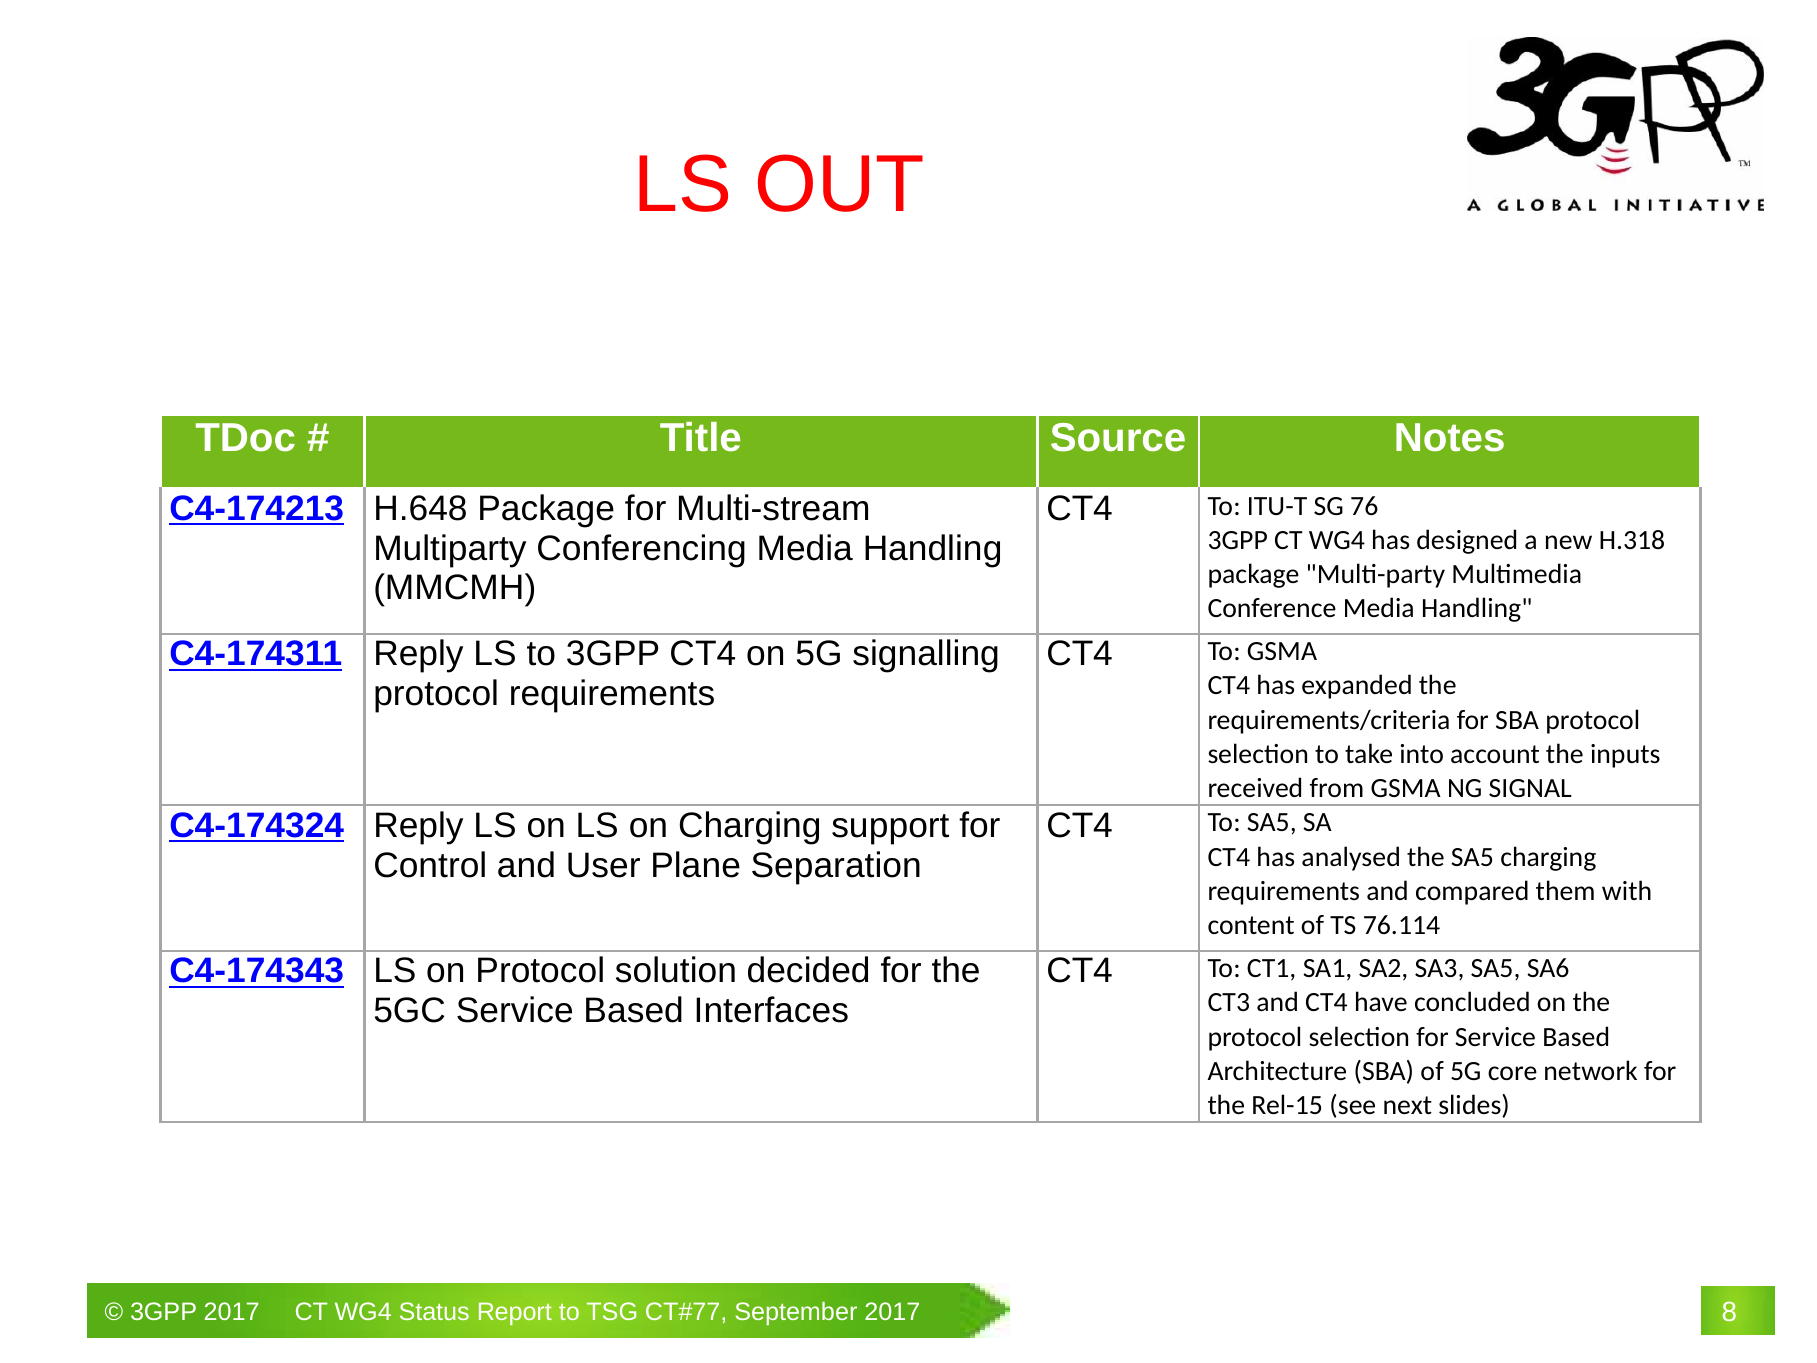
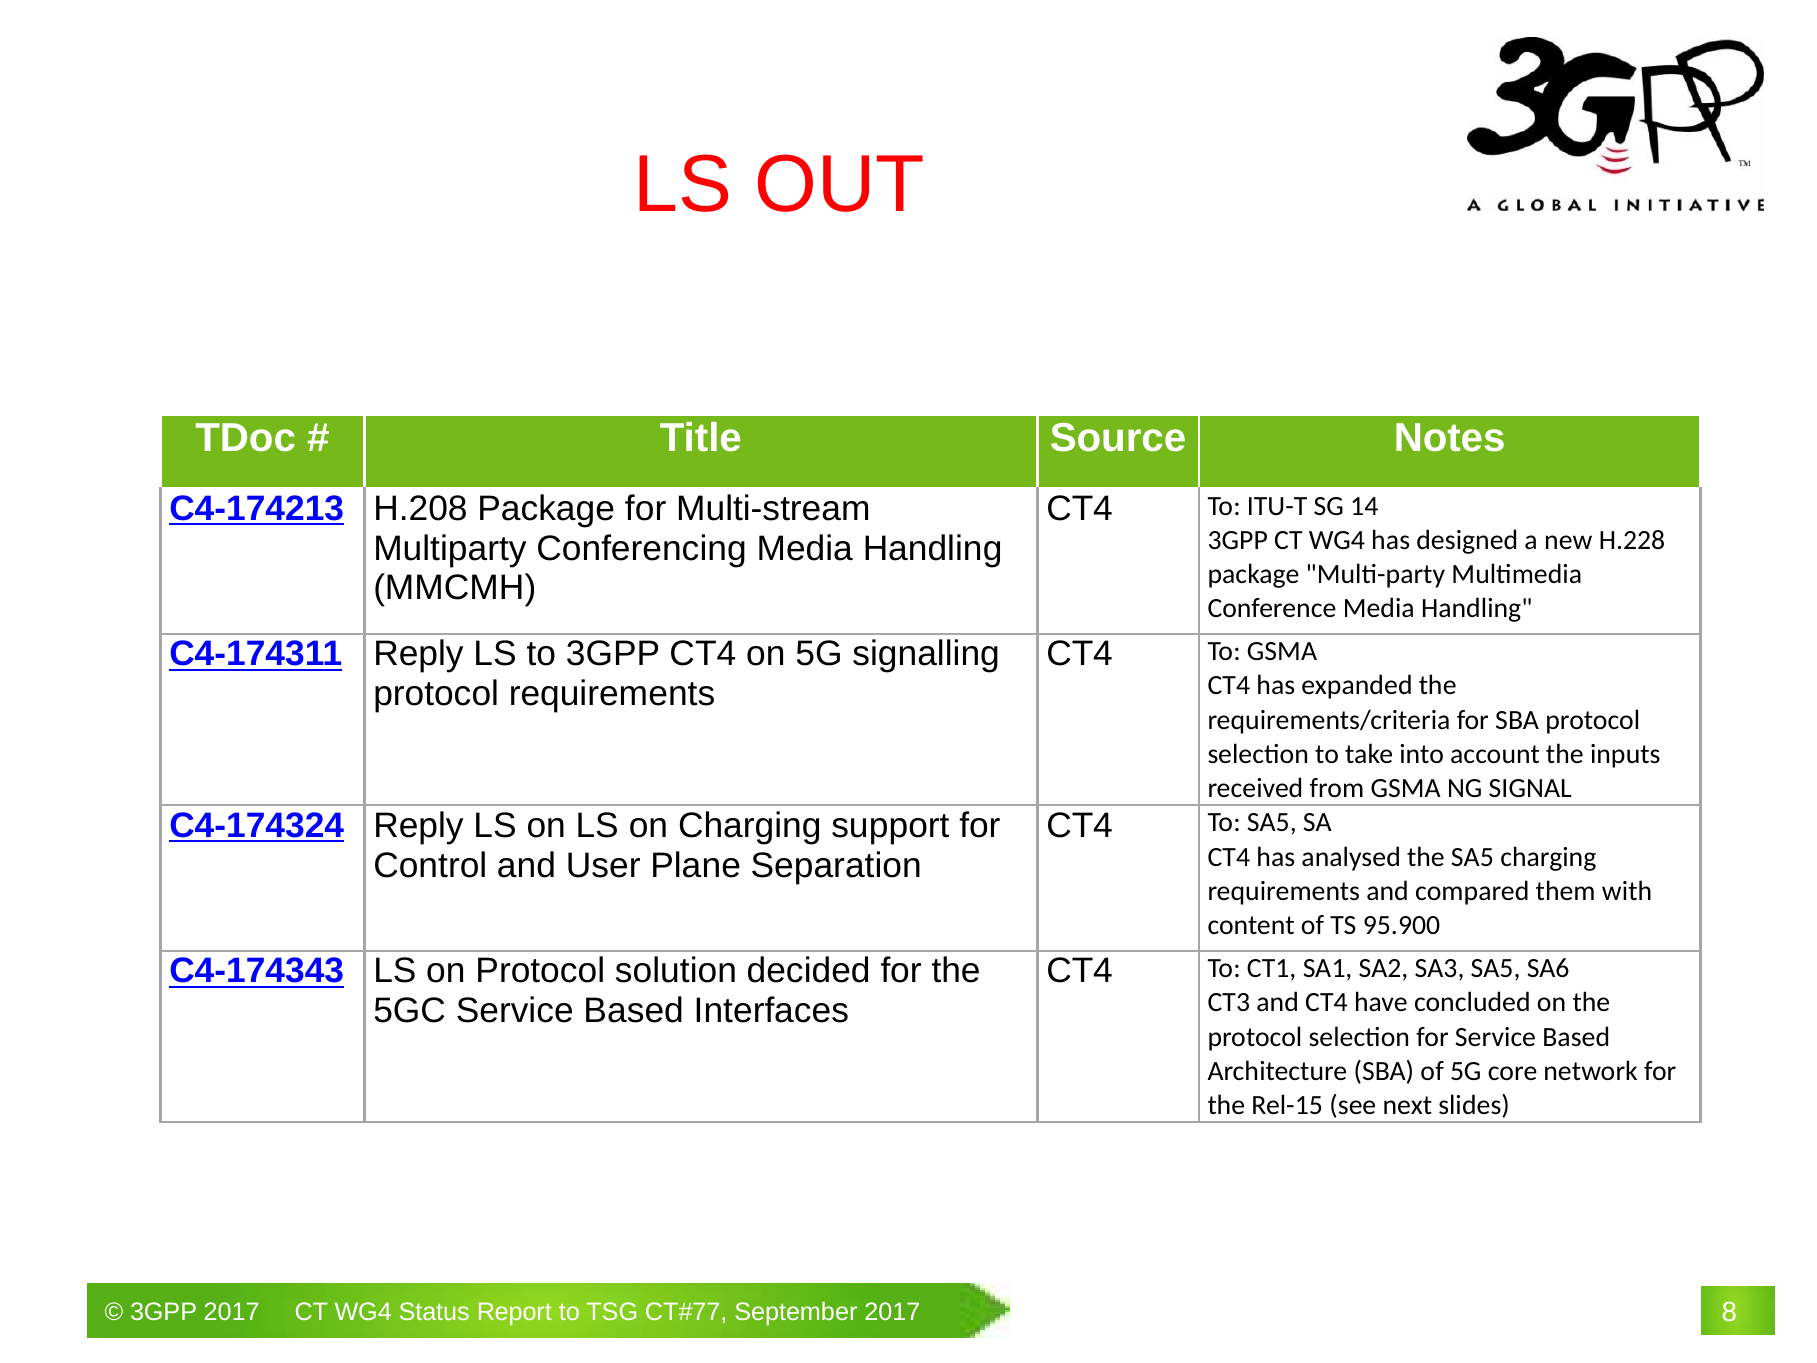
H.648: H.648 -> H.208
76: 76 -> 14
H.318: H.318 -> H.228
76.114: 76.114 -> 95.900
